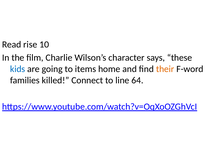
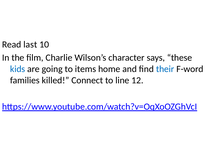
rise: rise -> last
their colour: orange -> blue
64: 64 -> 12
